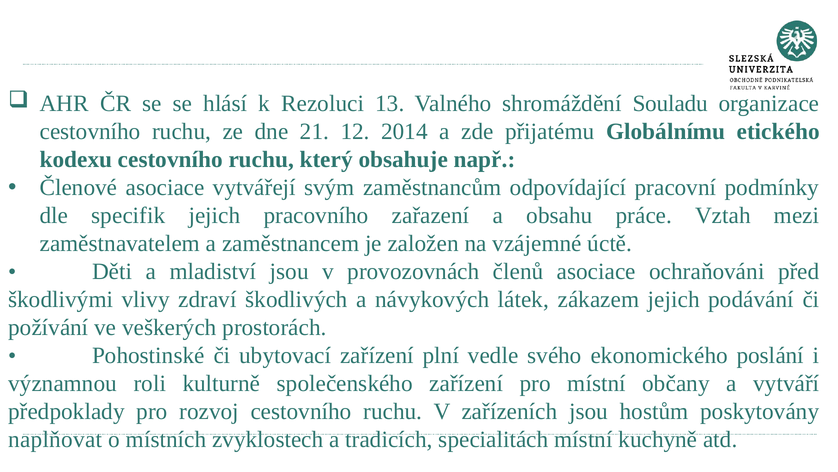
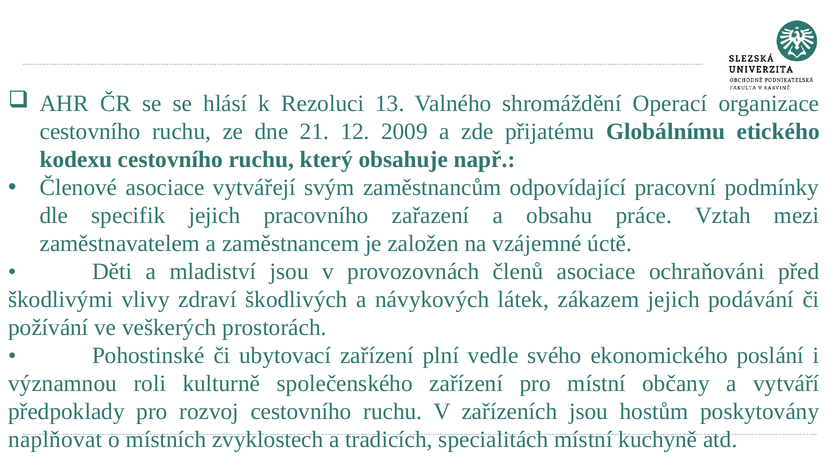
Souladu: Souladu -> Operací
2014: 2014 -> 2009
